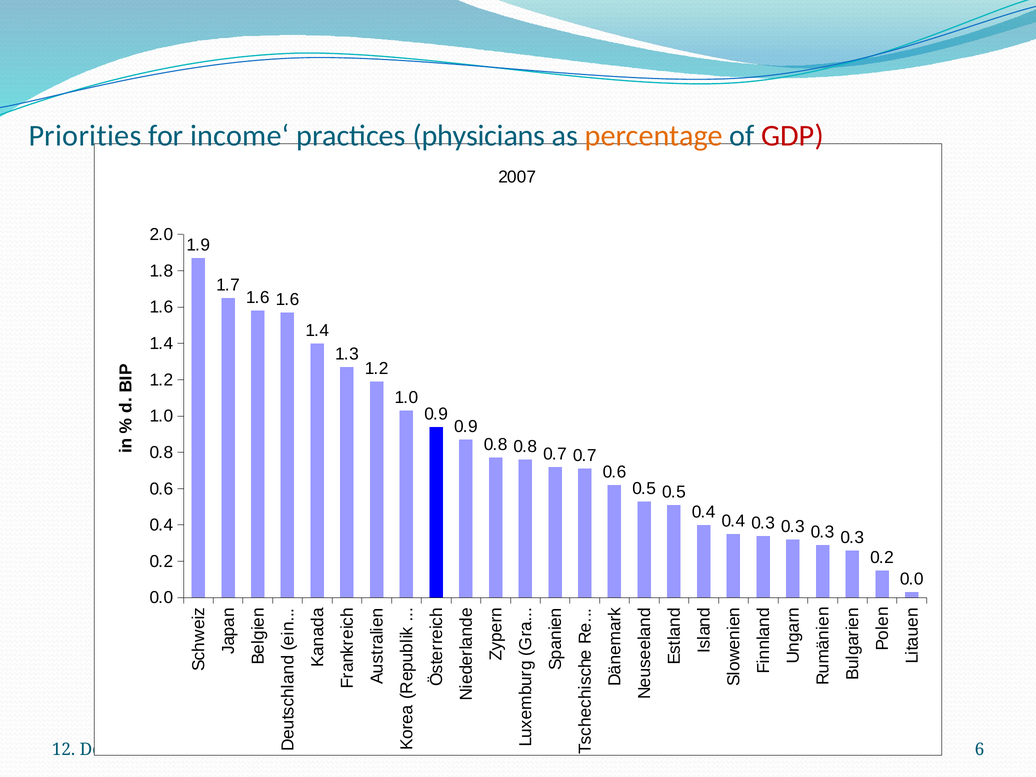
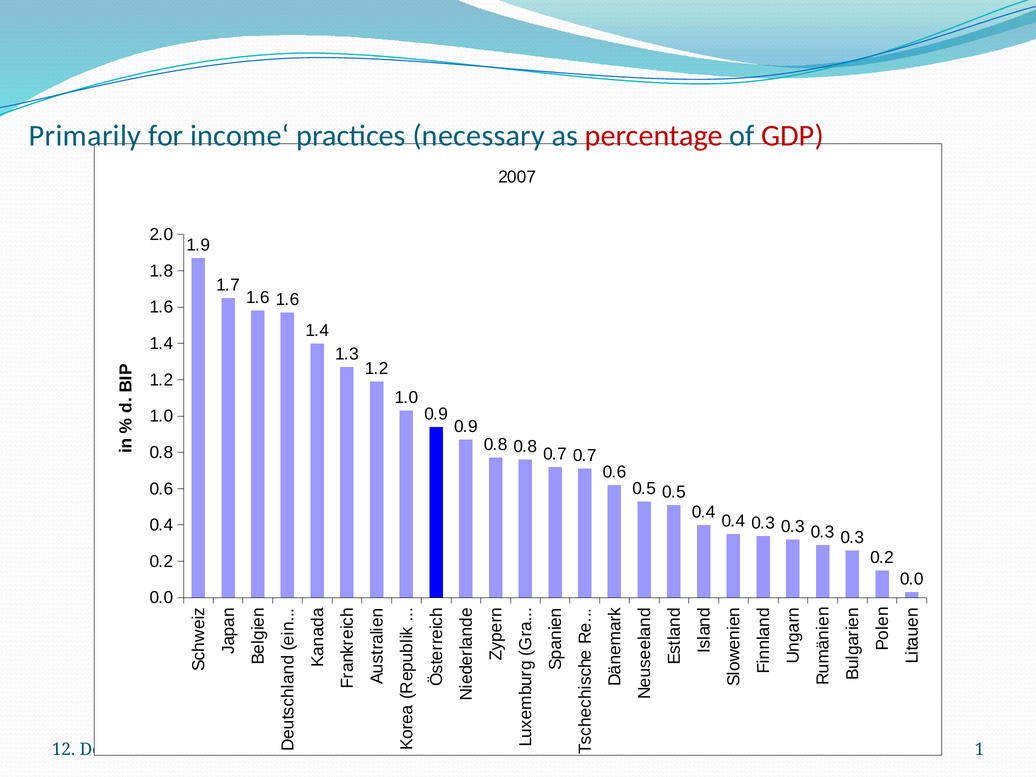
Priorities: Priorities -> Primarily
physicians: physicians -> necessary
percentage colour: orange -> red
6: 6 -> 1
